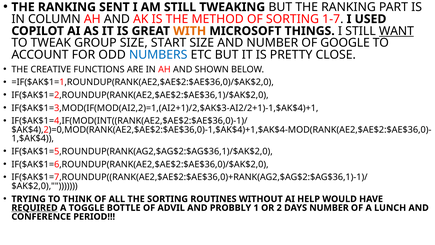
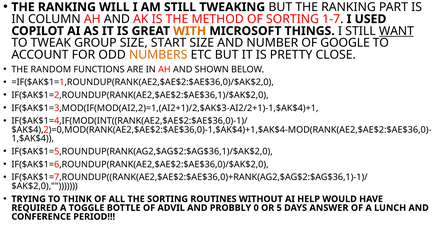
SENT: SENT -> WILL
NUMBERS colour: blue -> orange
CREATIVE: CREATIVE -> RANDOM
REQUIRED underline: present -> none
1: 1 -> 0
2: 2 -> 5
DAYS NUMBER: NUMBER -> ANSWER
